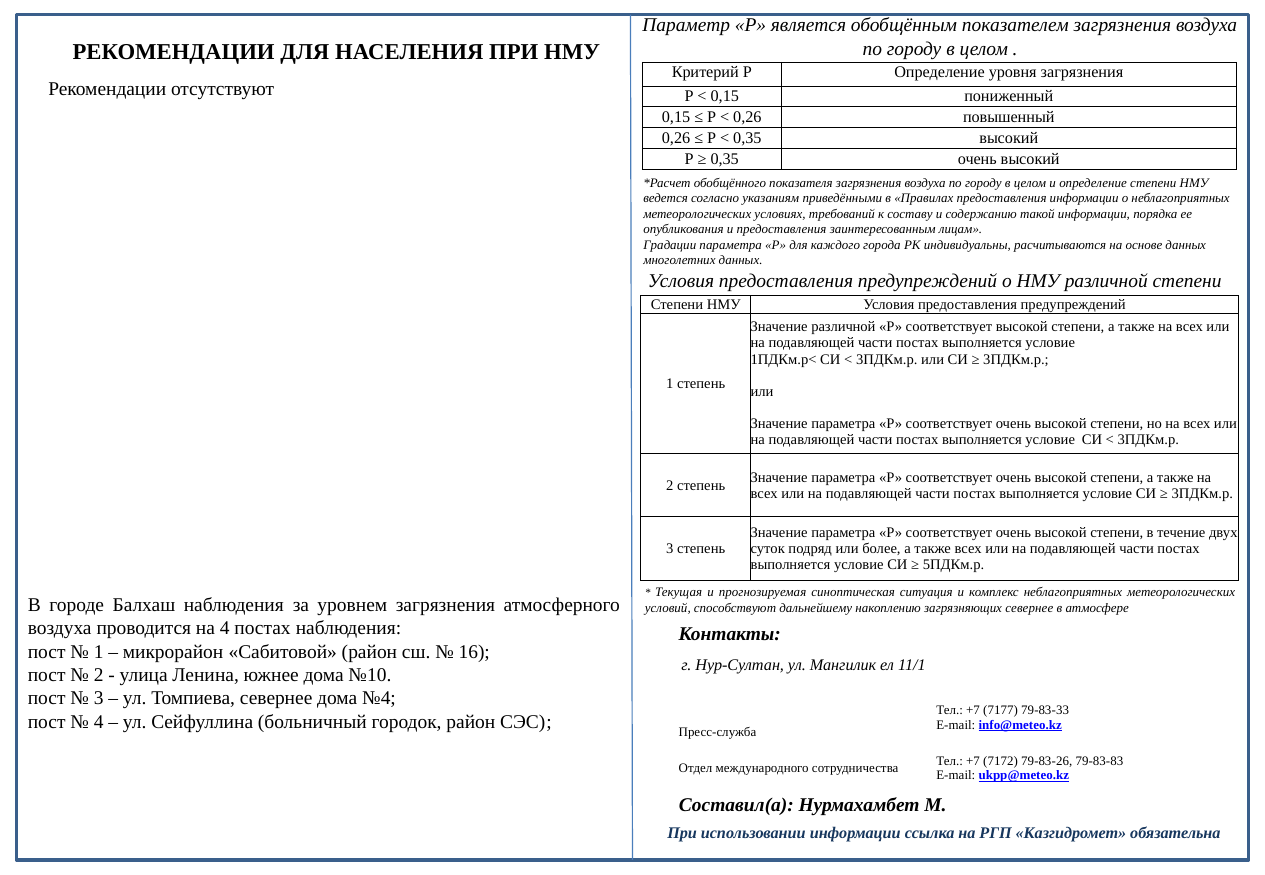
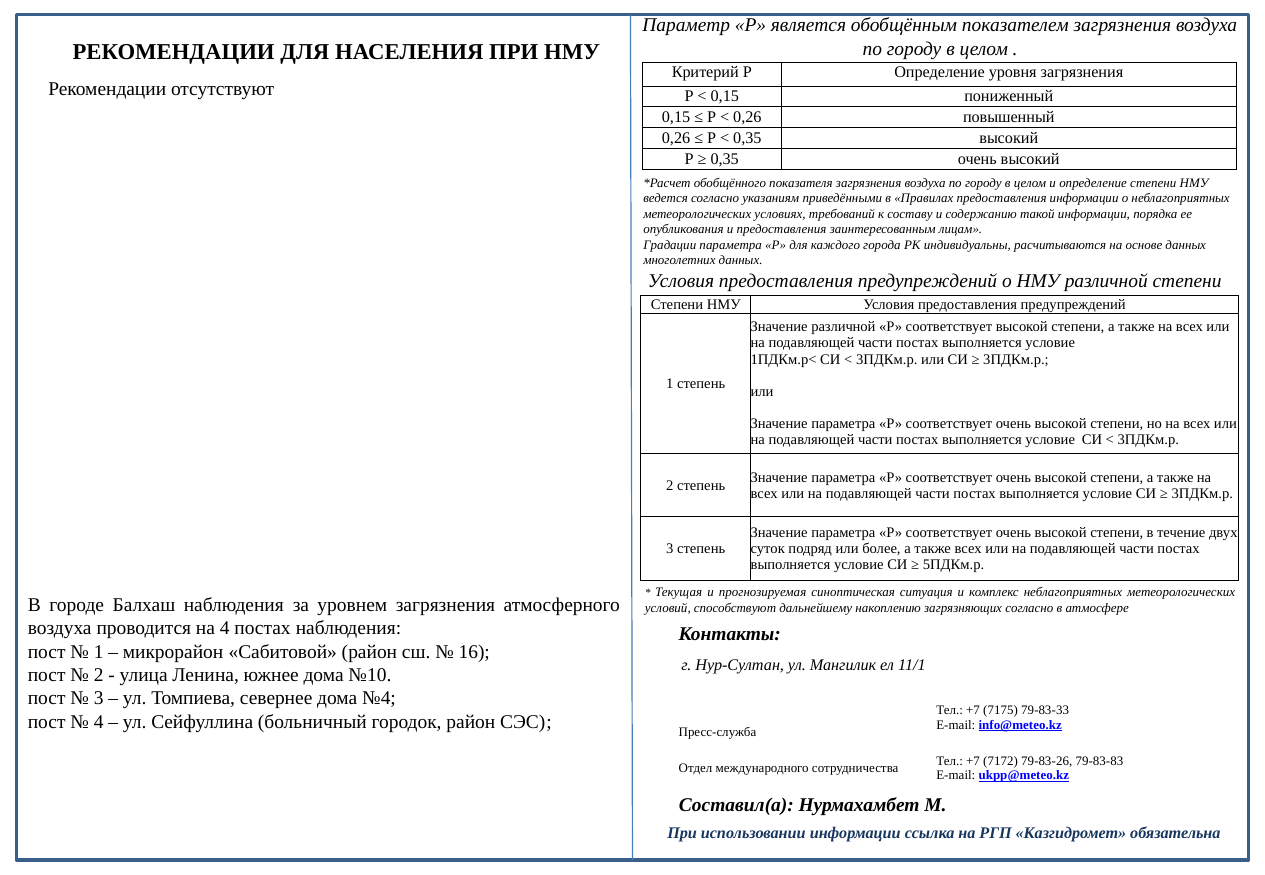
загрязняющих севернее: севернее -> согласно
7177: 7177 -> 7175
